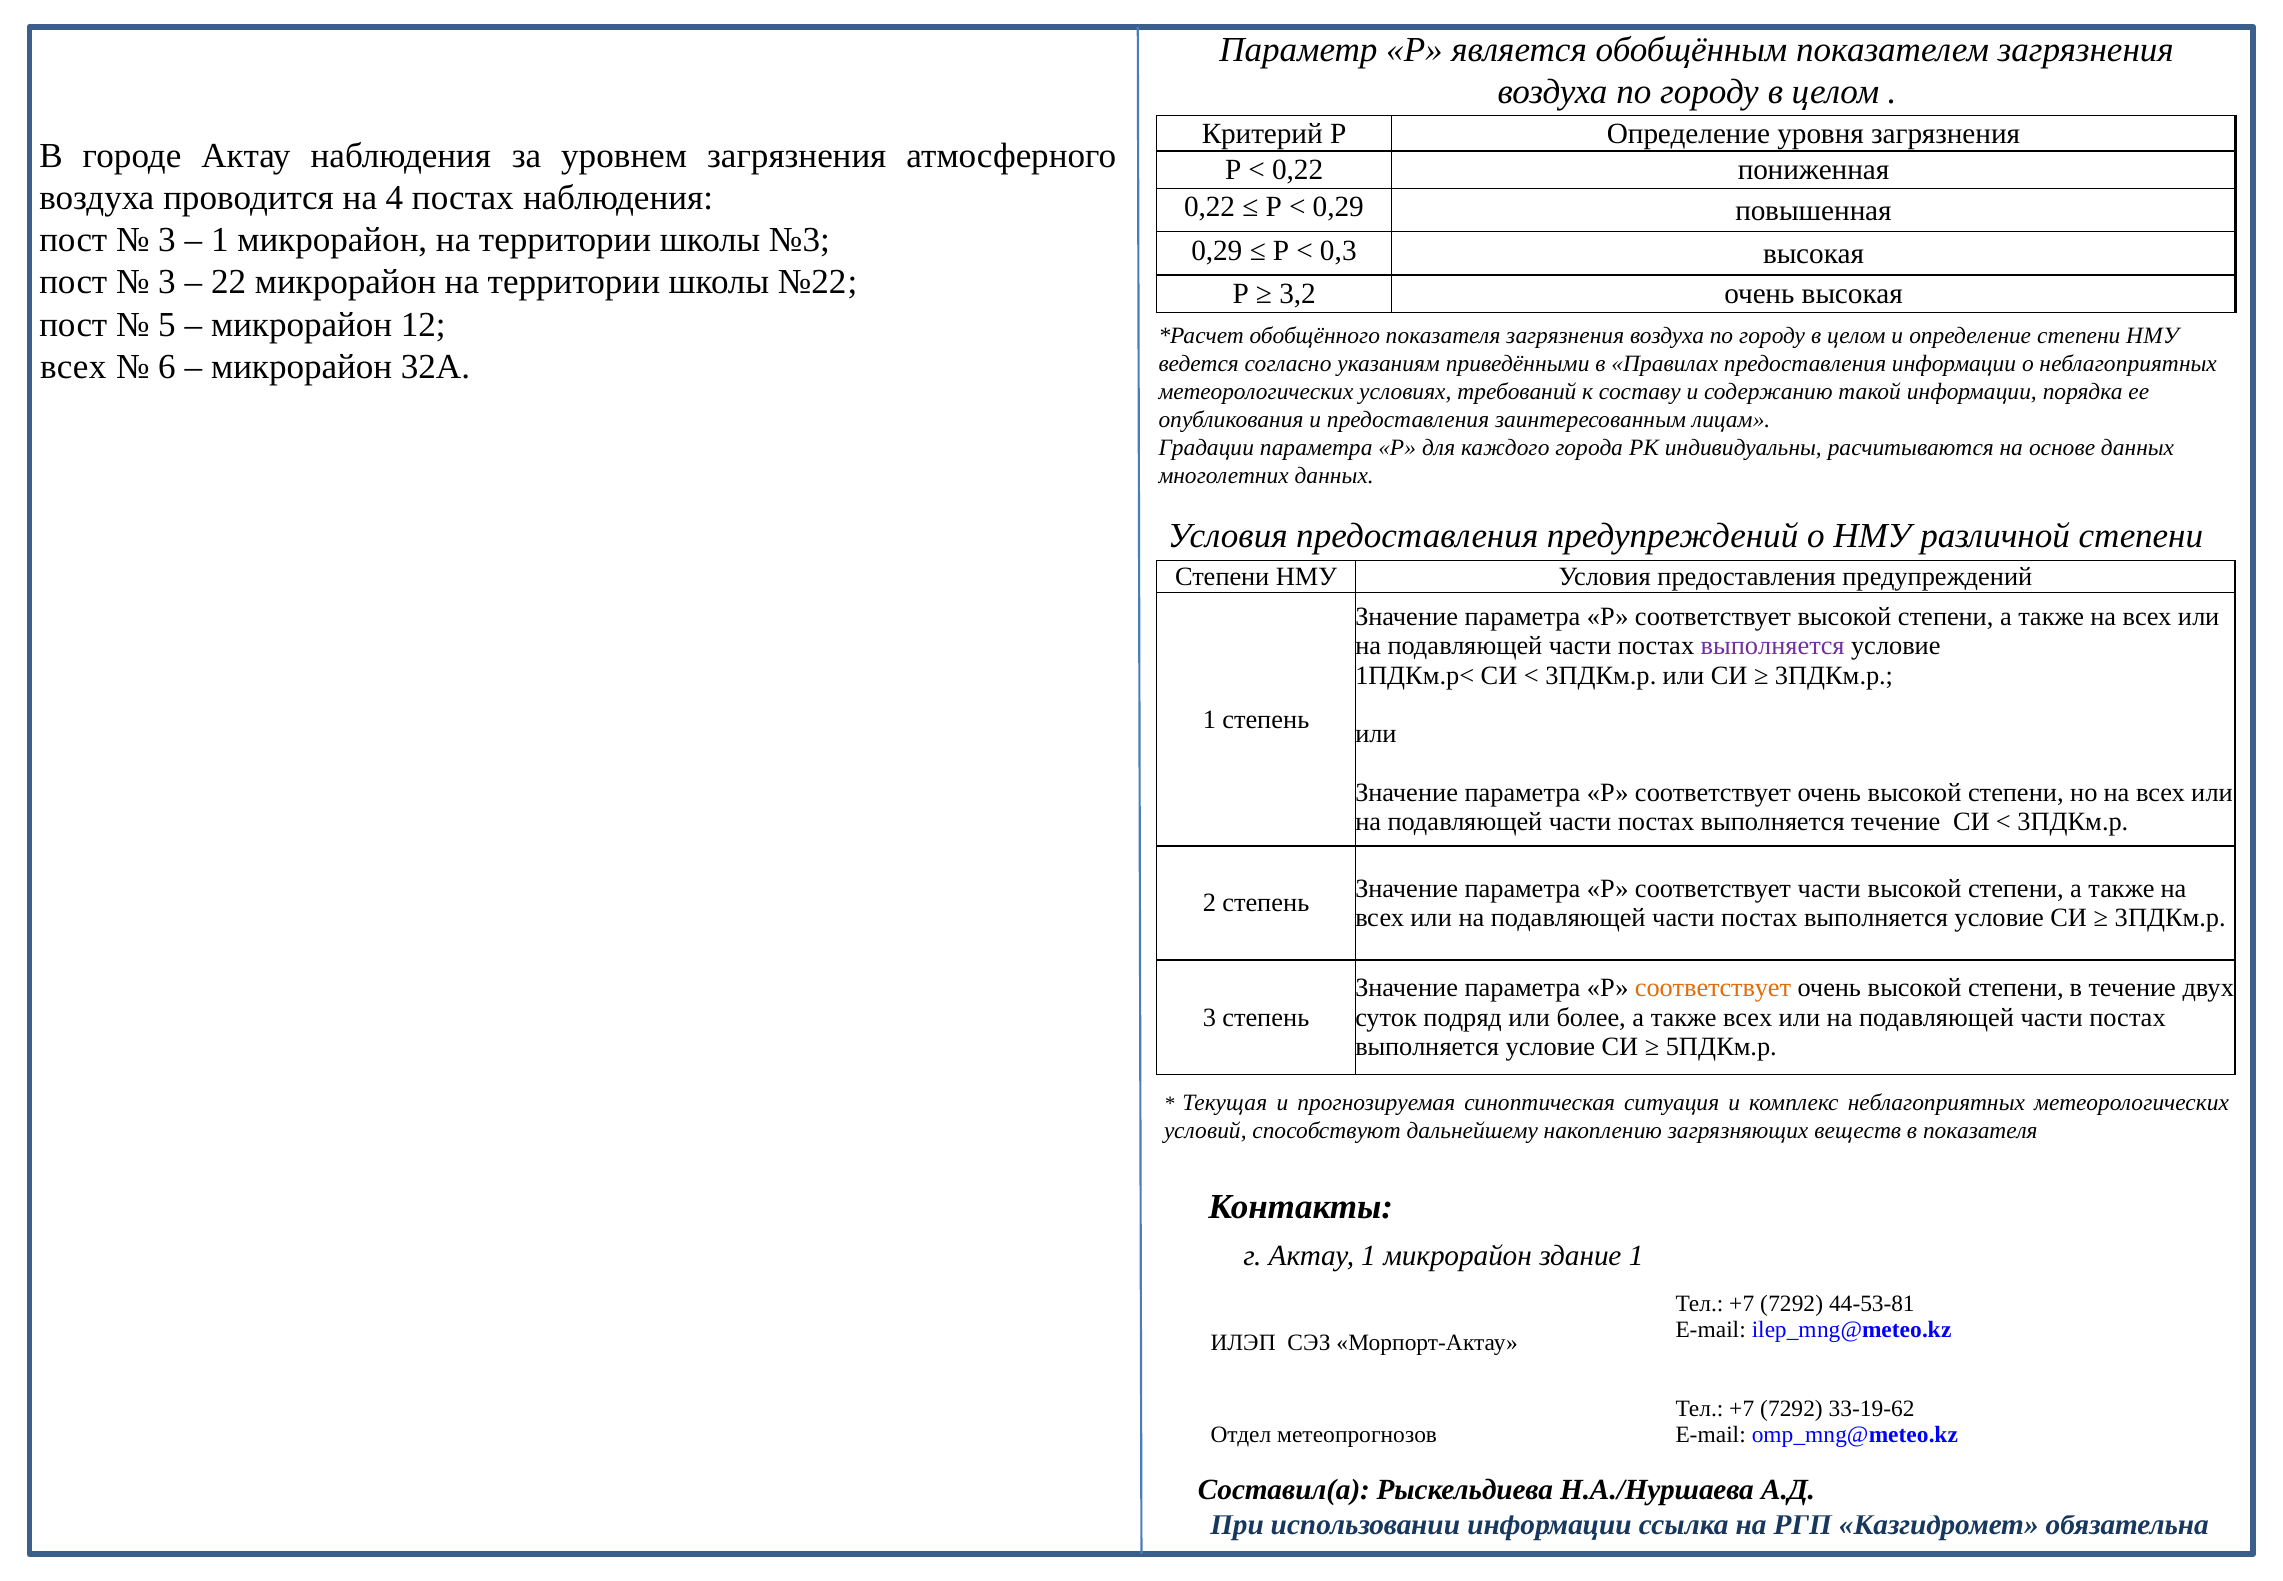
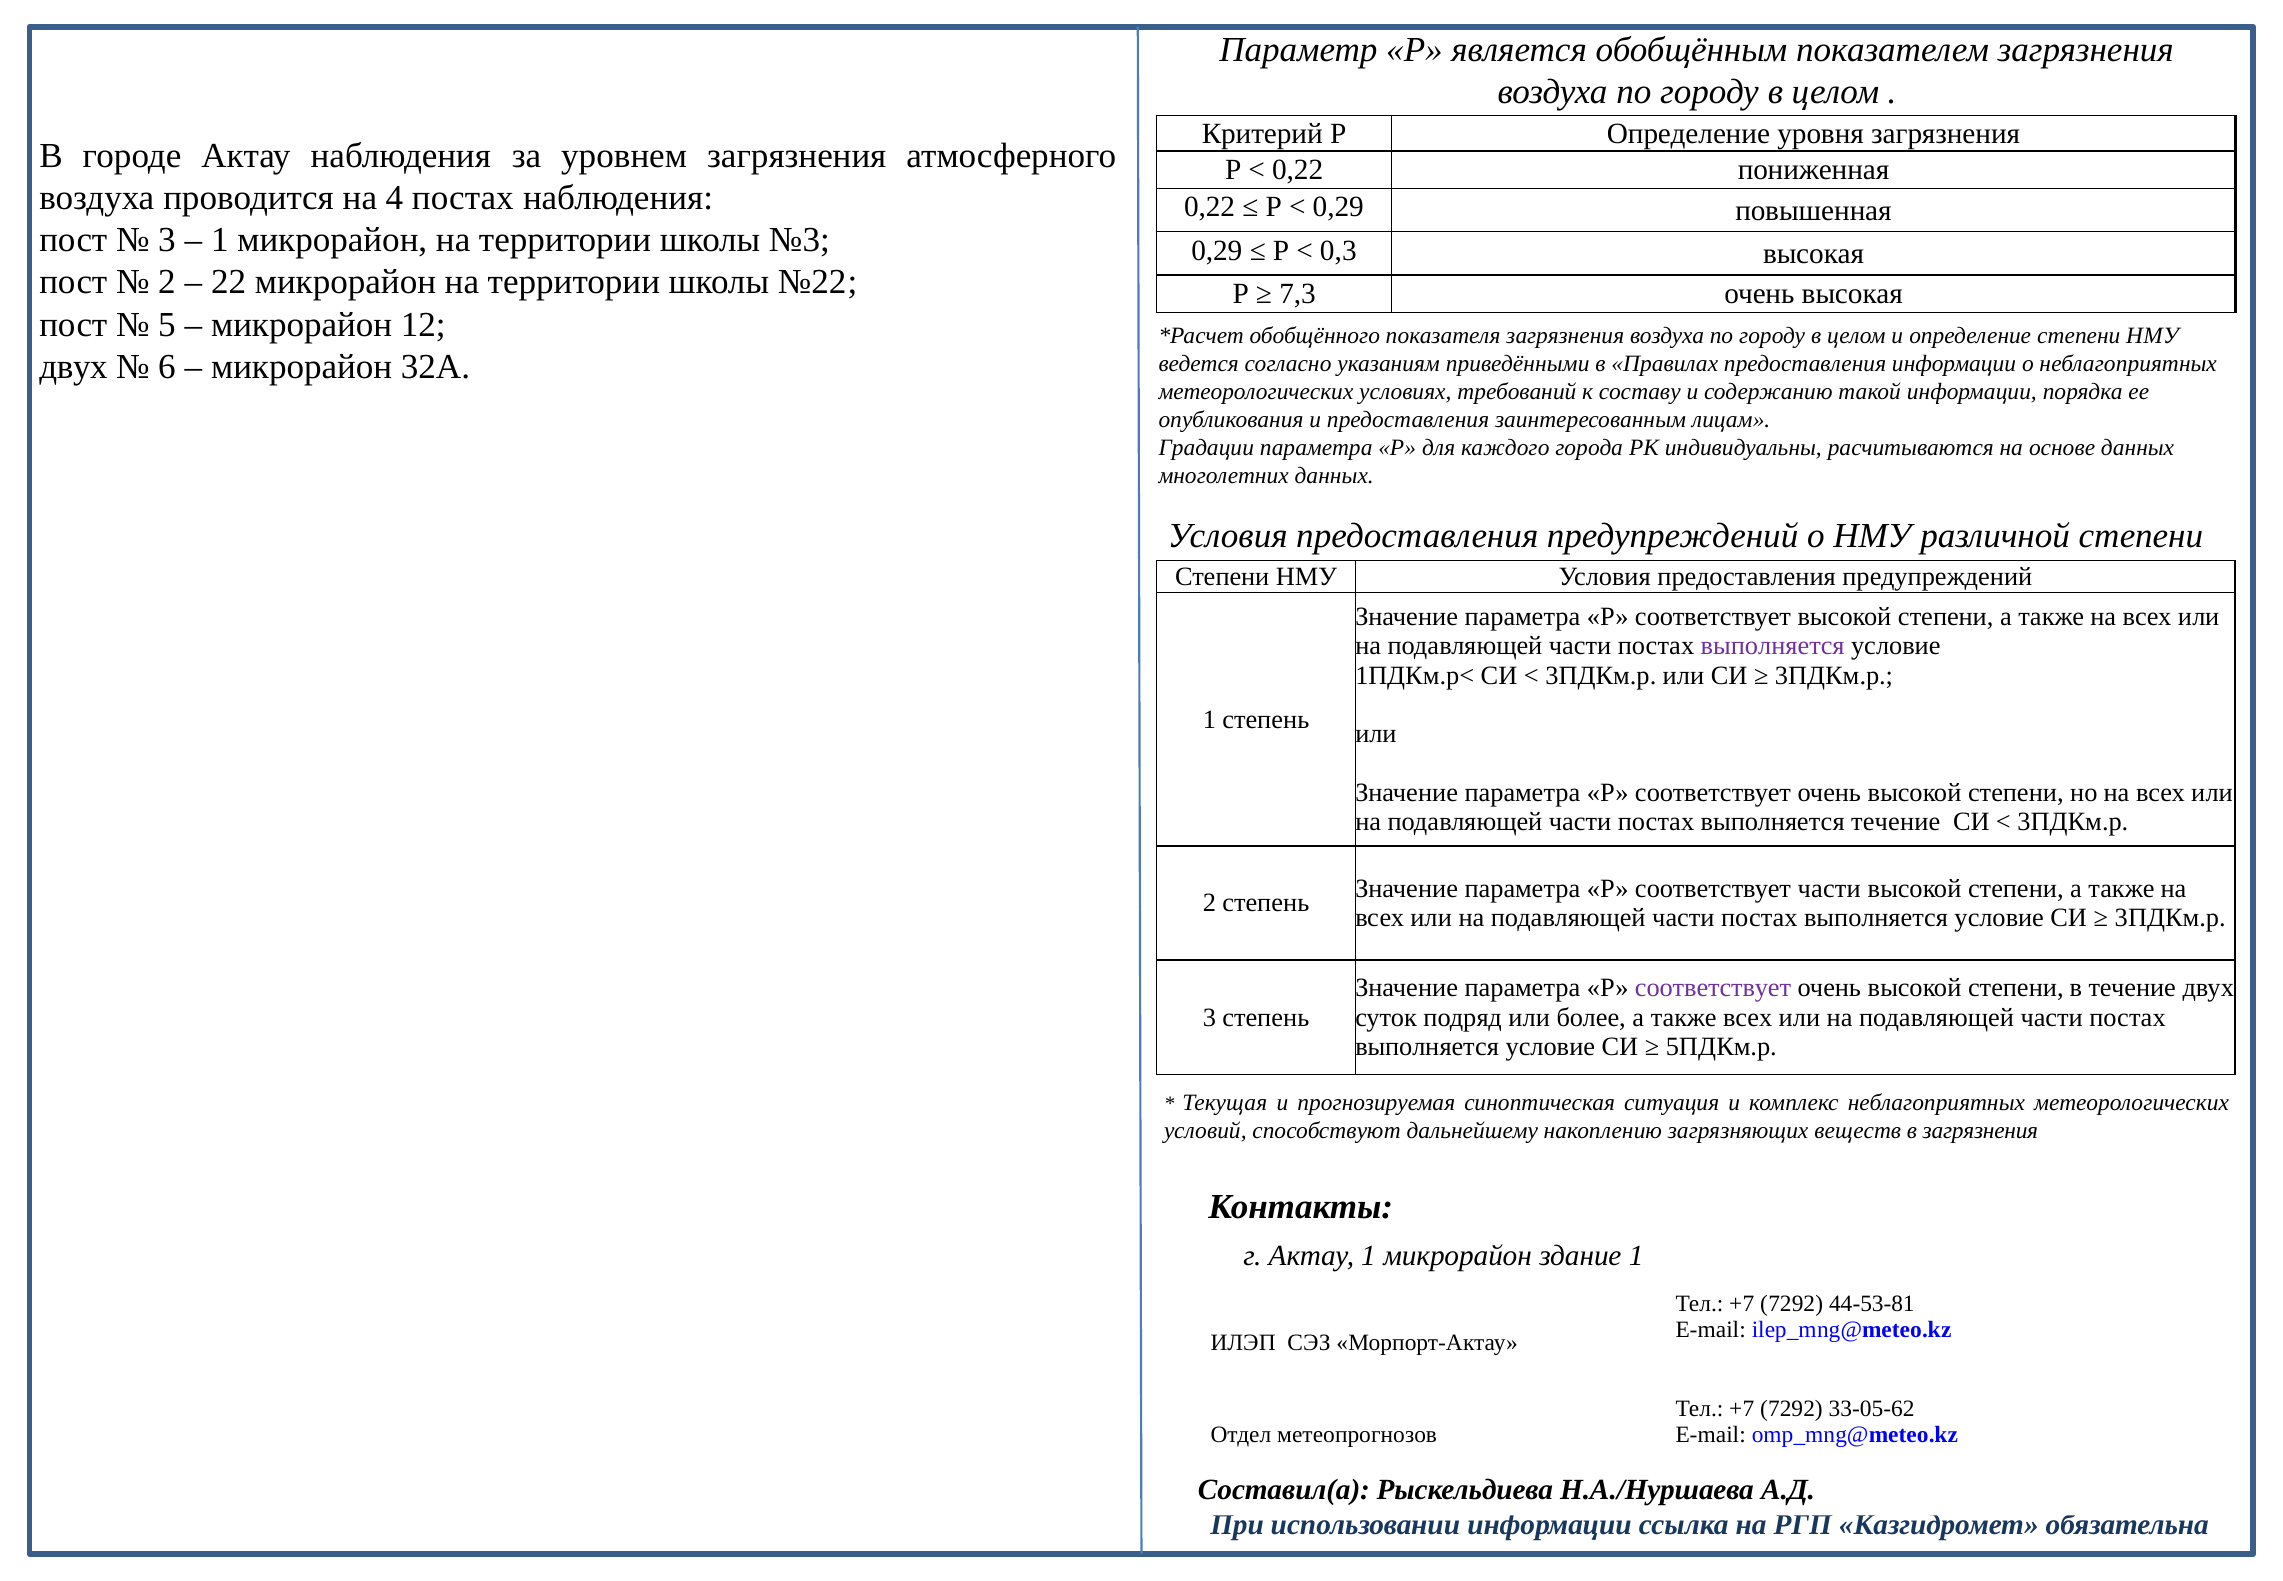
3 at (167, 282): 3 -> 2
3,2: 3,2 -> 7,3
всех at (73, 367): всех -> двух
соответствует at (1713, 988) colour: orange -> purple
в показателя: показателя -> загрязнения
33-19-62: 33-19-62 -> 33-05-62
